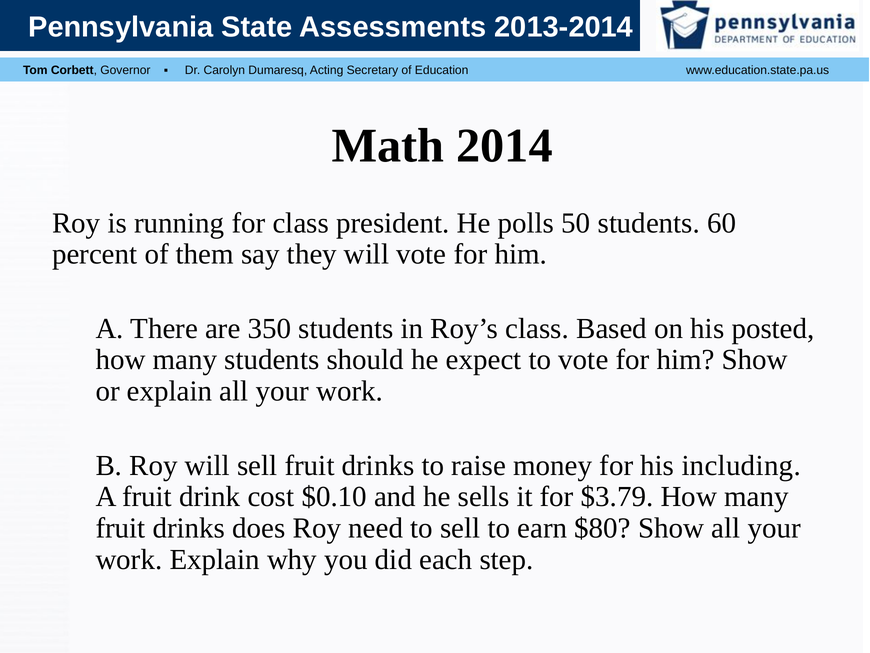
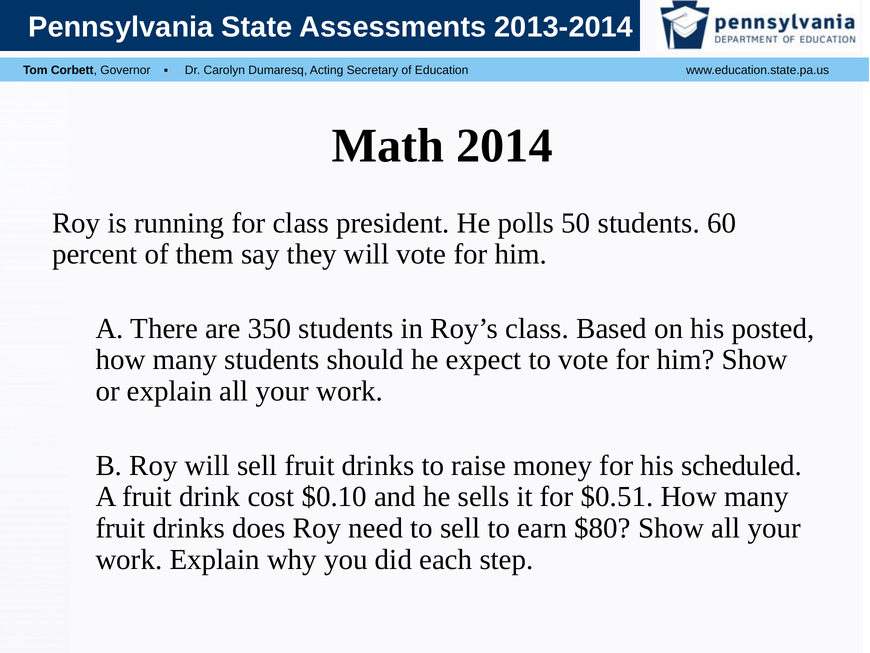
including: including -> scheduled
$3.79: $3.79 -> $0.51
